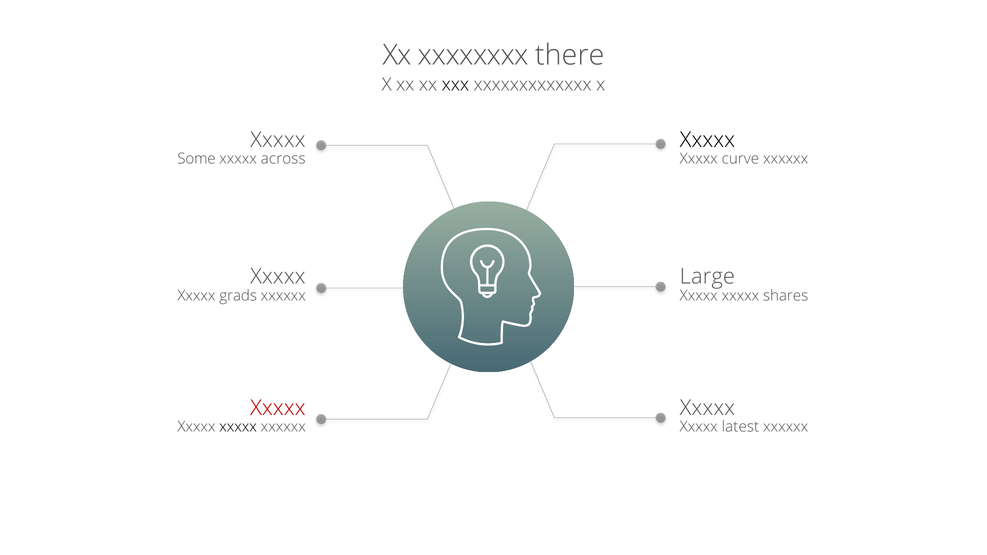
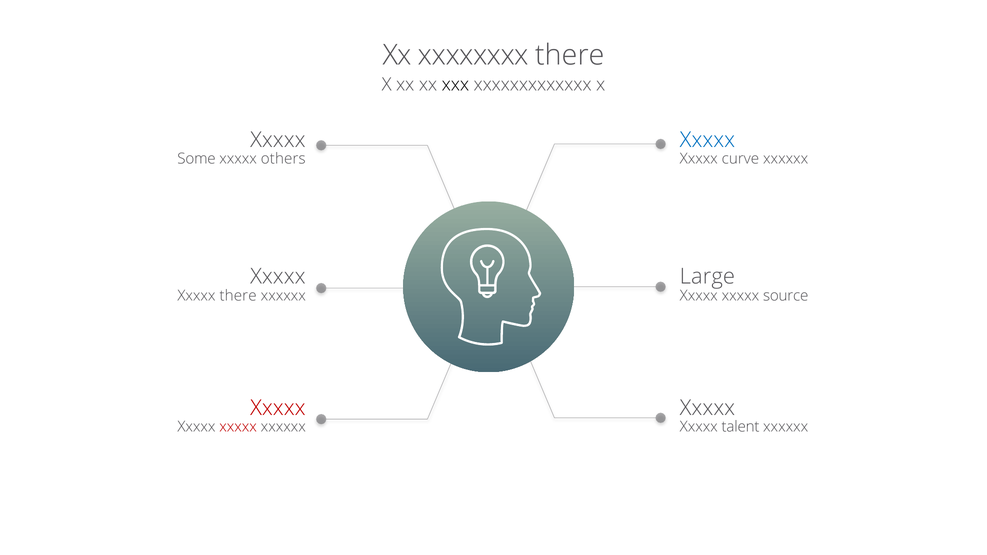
Xxxxx at (707, 140) colour: black -> blue
across: across -> others
Xxxxx grads: grads -> there
shares: shares -> source
xxxxx at (238, 427) colour: black -> red
latest: latest -> talent
